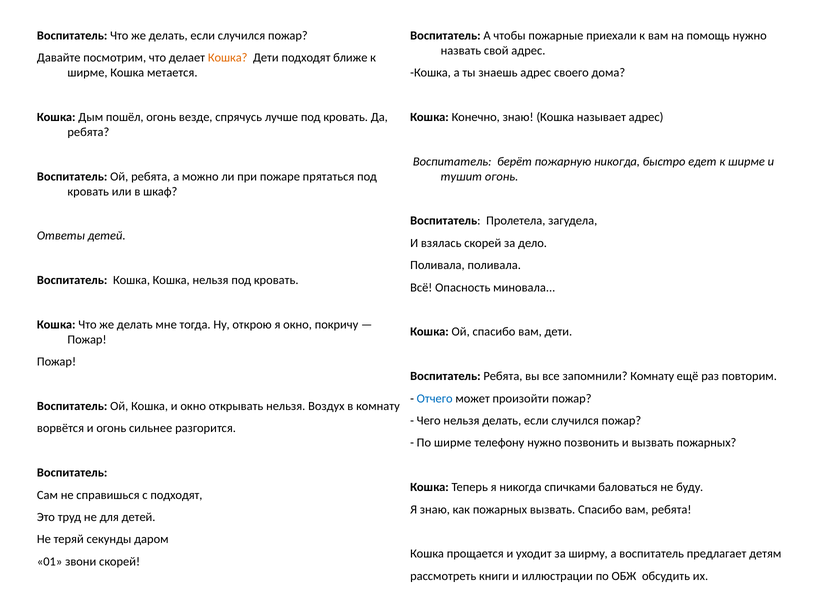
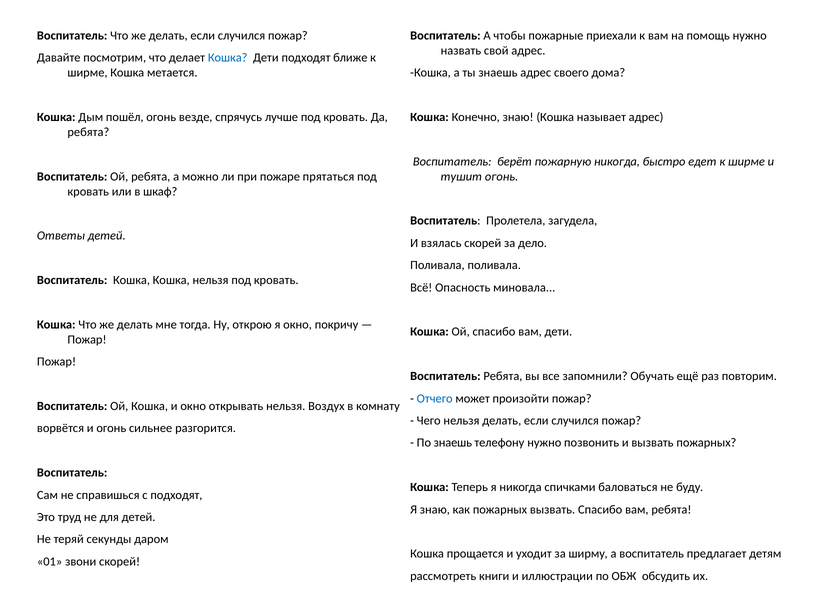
Кошка at (228, 58) colour: orange -> blue
запомнили Комнату: Комнату -> Обучать
По ширме: ширме -> знаешь
